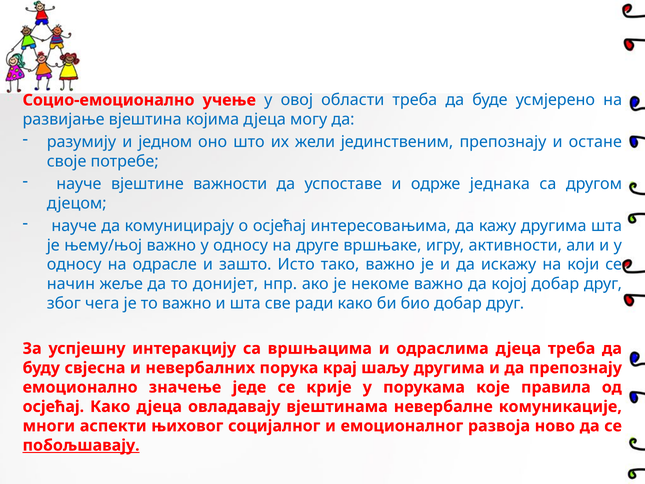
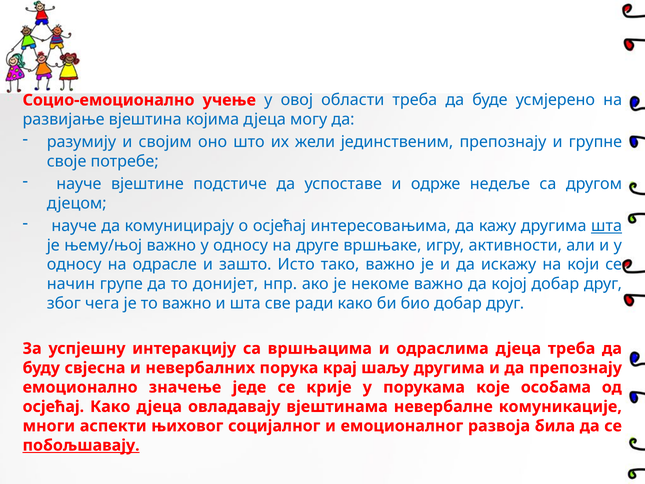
једном: једном -> својим
остане: остане -> групне
важности: важности -> подстиче
једнака: једнака -> недеље
шта at (607, 226) underline: none -> present
жеље: жеље -> групе
правила: правила -> особама
ново: ново -> била
